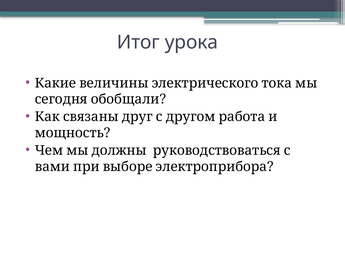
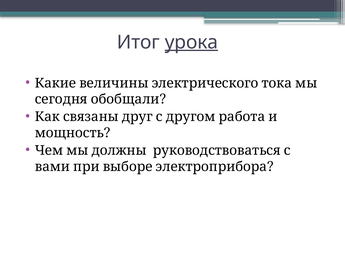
урока underline: none -> present
